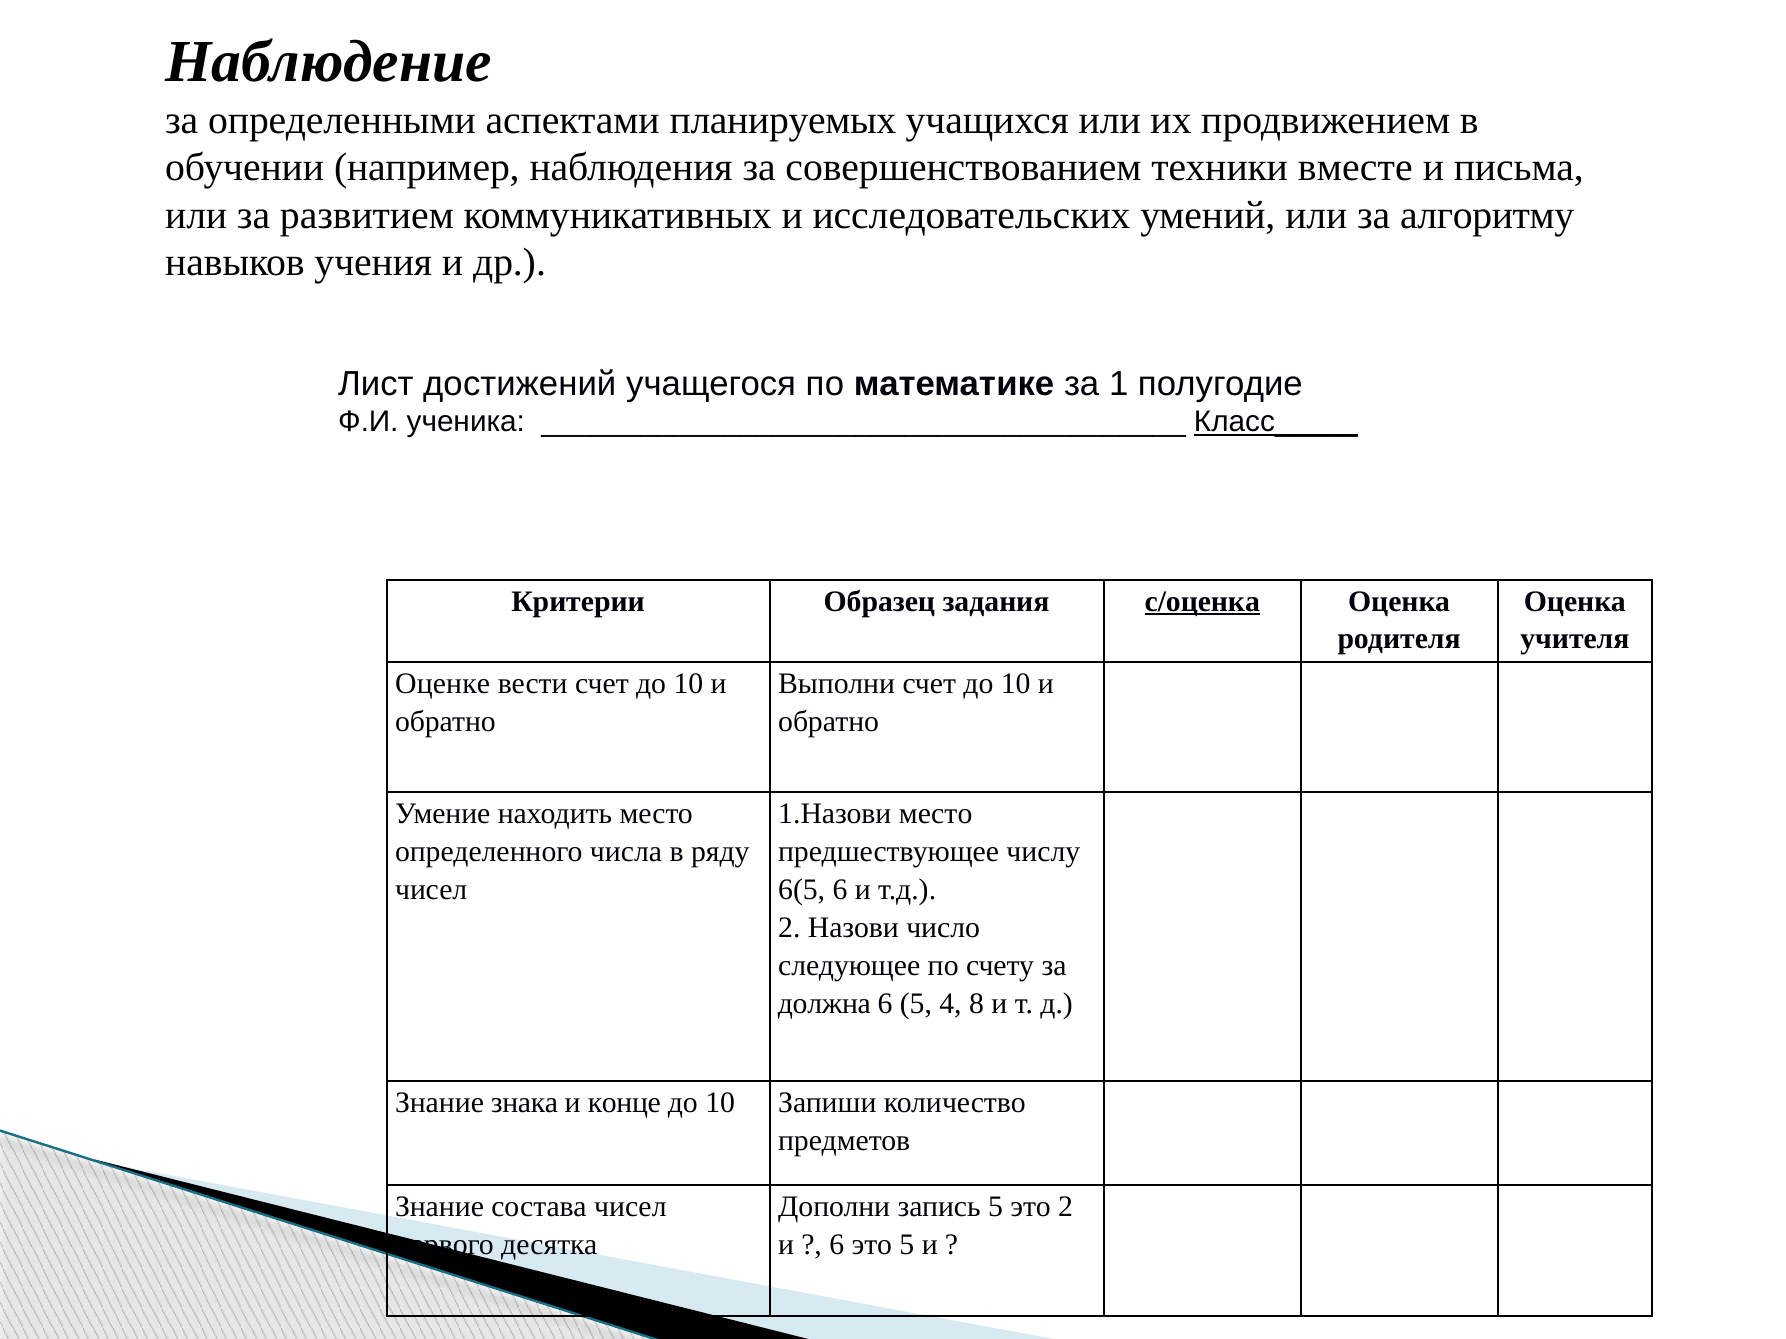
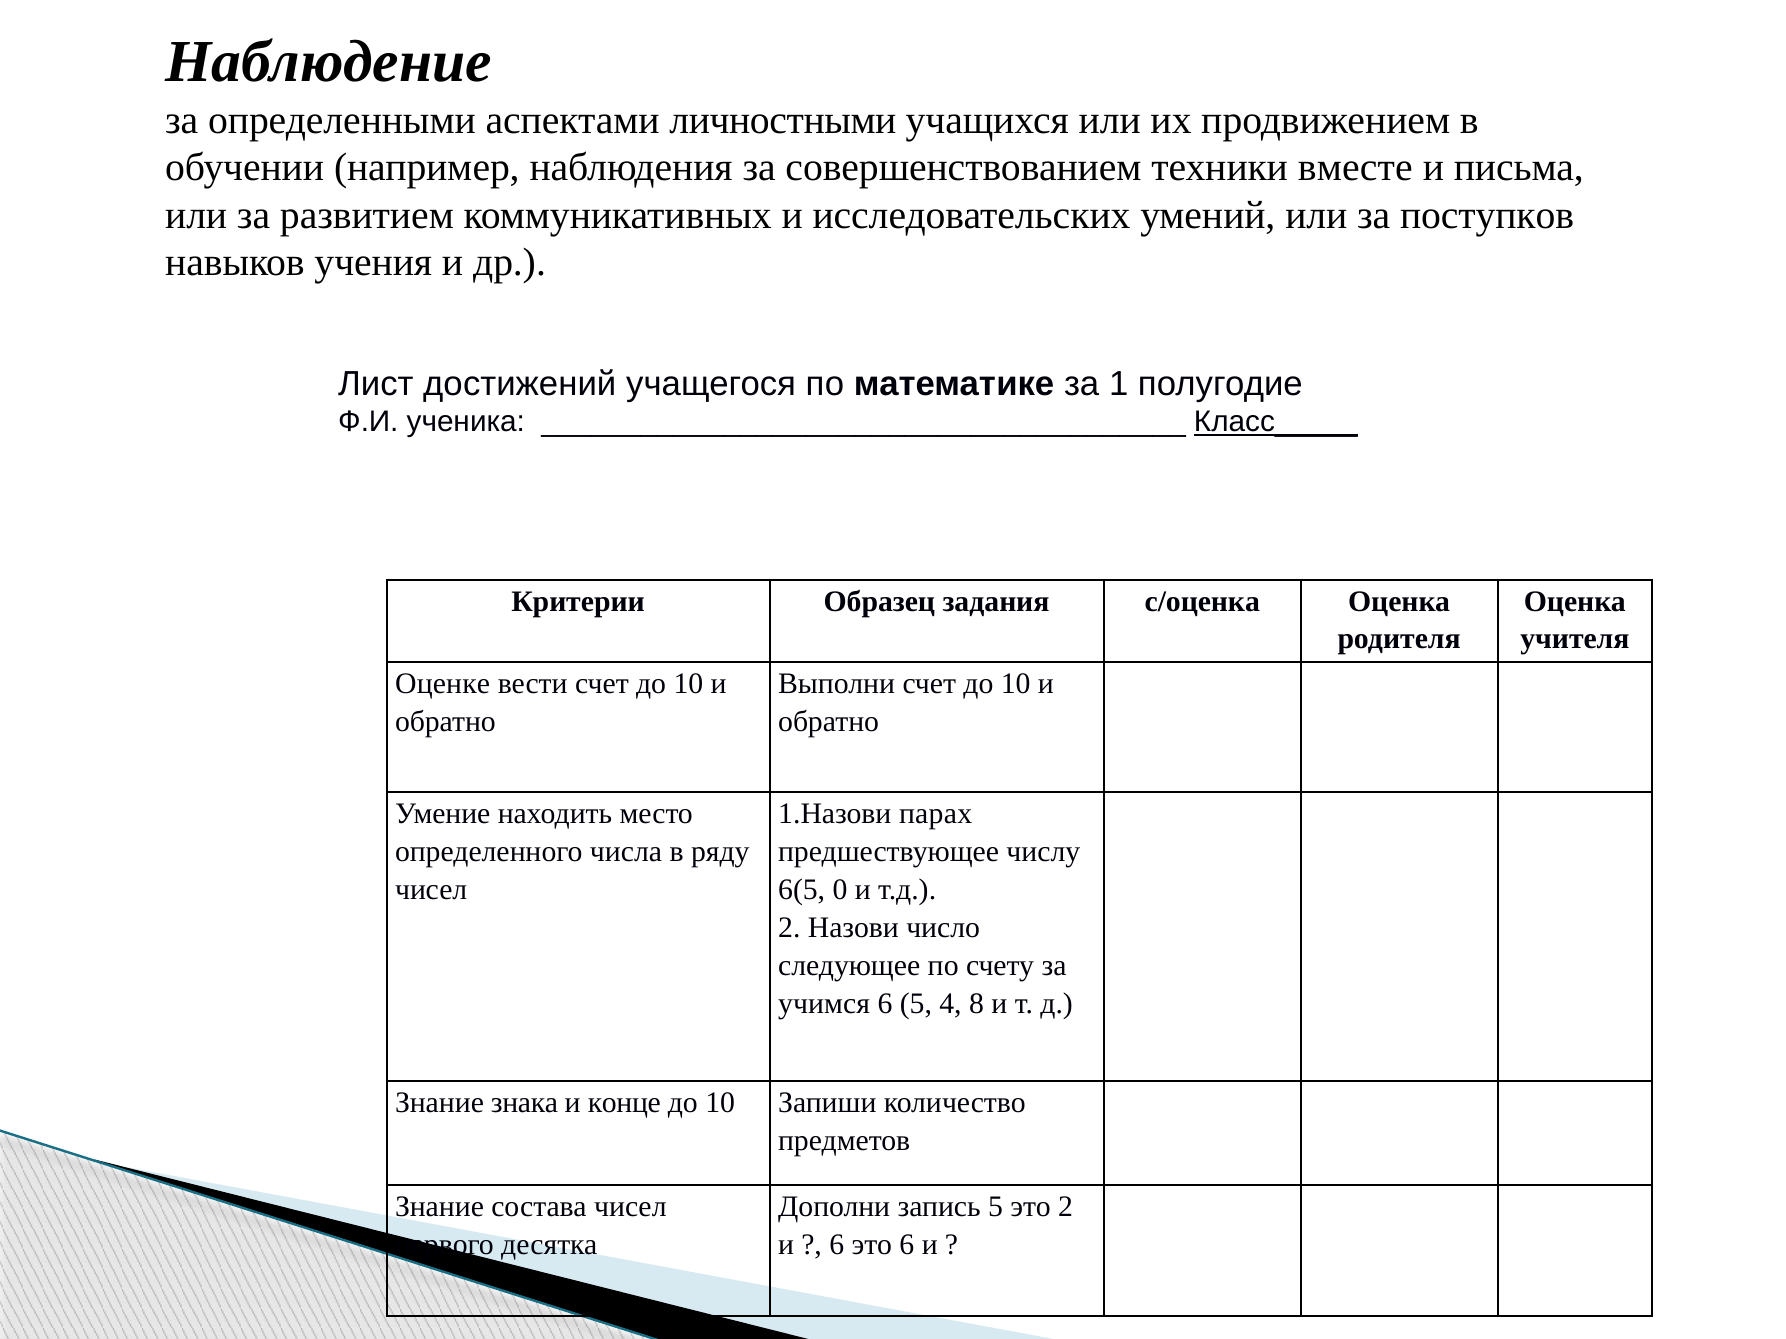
планируемых: планируемых -> личностными
алгоритму: алгоритму -> поступков
с/оценка underline: present -> none
1.Назови место: место -> парах
6(5 6: 6 -> 0
должна: должна -> учимся
это 5: 5 -> 6
